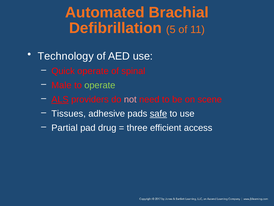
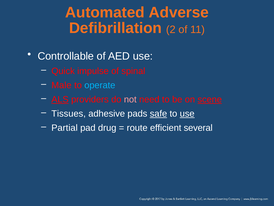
Brachial: Brachial -> Adverse
5: 5 -> 2
Technology: Technology -> Controllable
Quick operate: operate -> impulse
operate at (100, 85) colour: light green -> light blue
scene underline: none -> present
use at (187, 113) underline: none -> present
three: three -> route
access: access -> several
